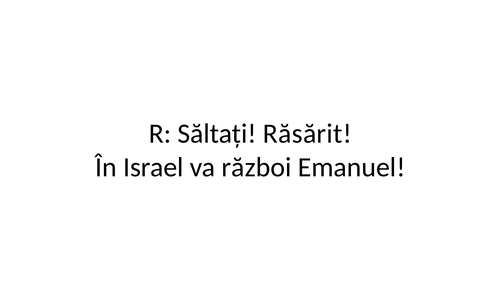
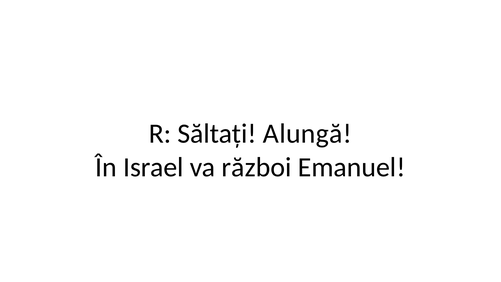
Răsărit: Răsărit -> Alungă
